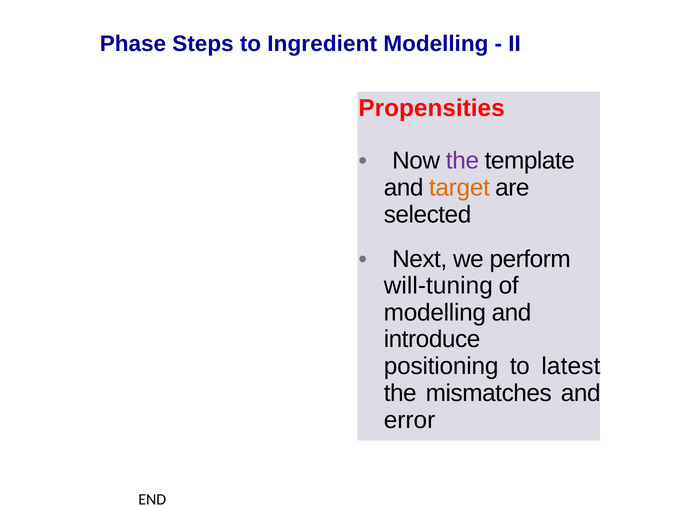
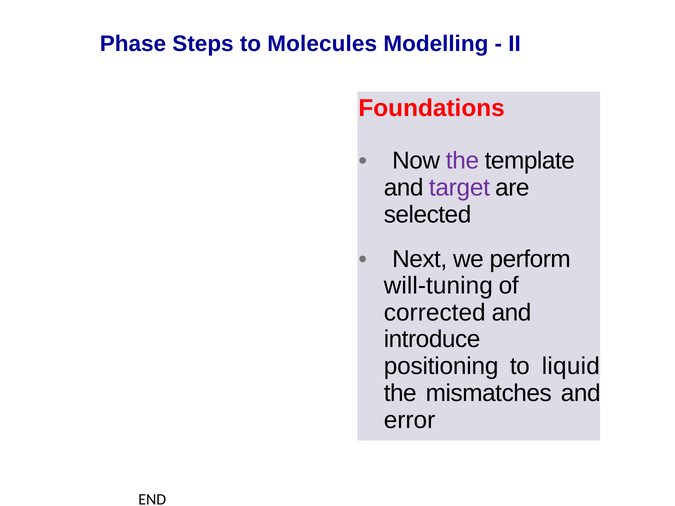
Ingredient: Ingredient -> Molecules
Propensities: Propensities -> Foundations
target colour: orange -> purple
modelling at (435, 313): modelling -> corrected
latest: latest -> liquid
